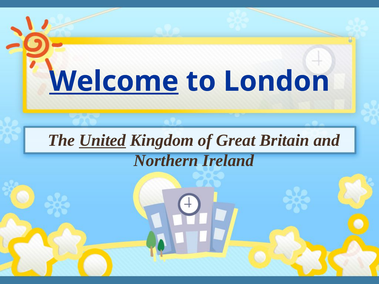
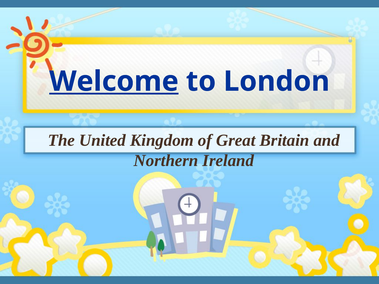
United underline: present -> none
